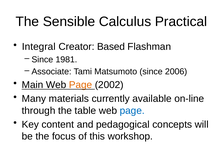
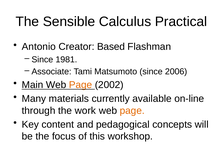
Integral: Integral -> Antonio
table: table -> work
page at (132, 111) colour: blue -> orange
